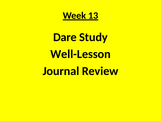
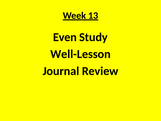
Dare: Dare -> Even
